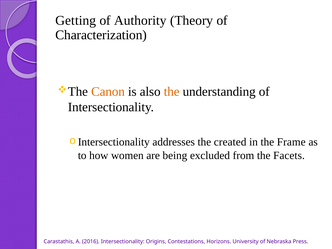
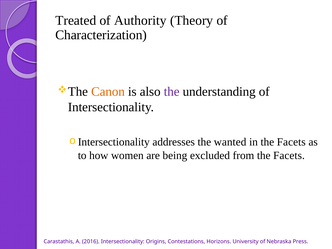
Getting: Getting -> Treated
the at (172, 92) colour: orange -> purple
created: created -> wanted
in the Frame: Frame -> Facets
